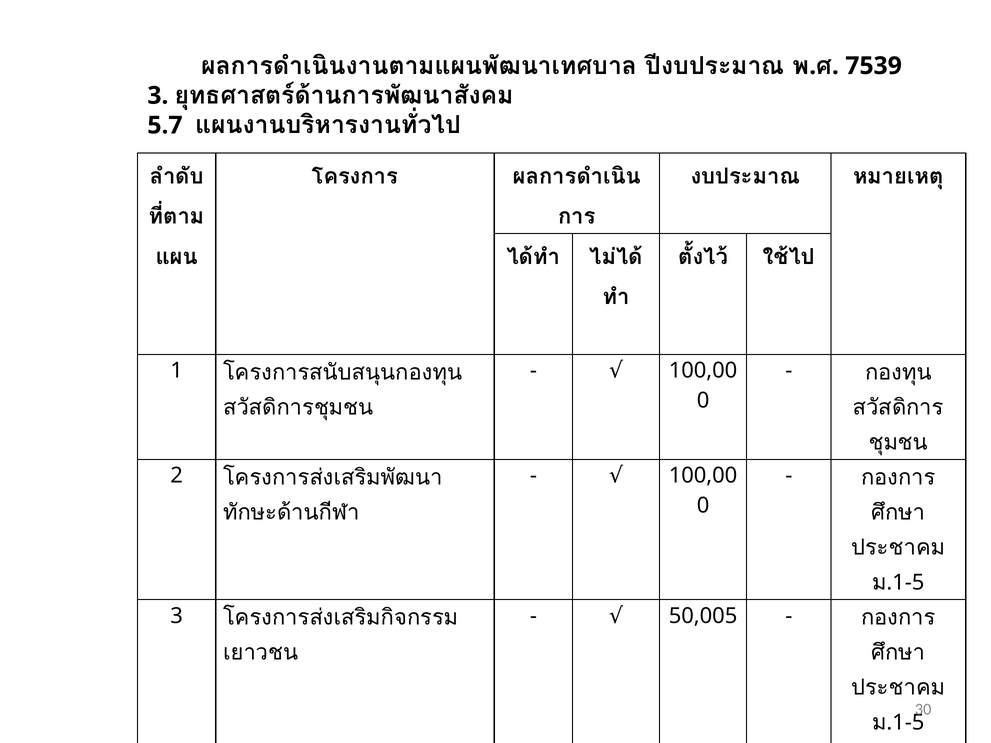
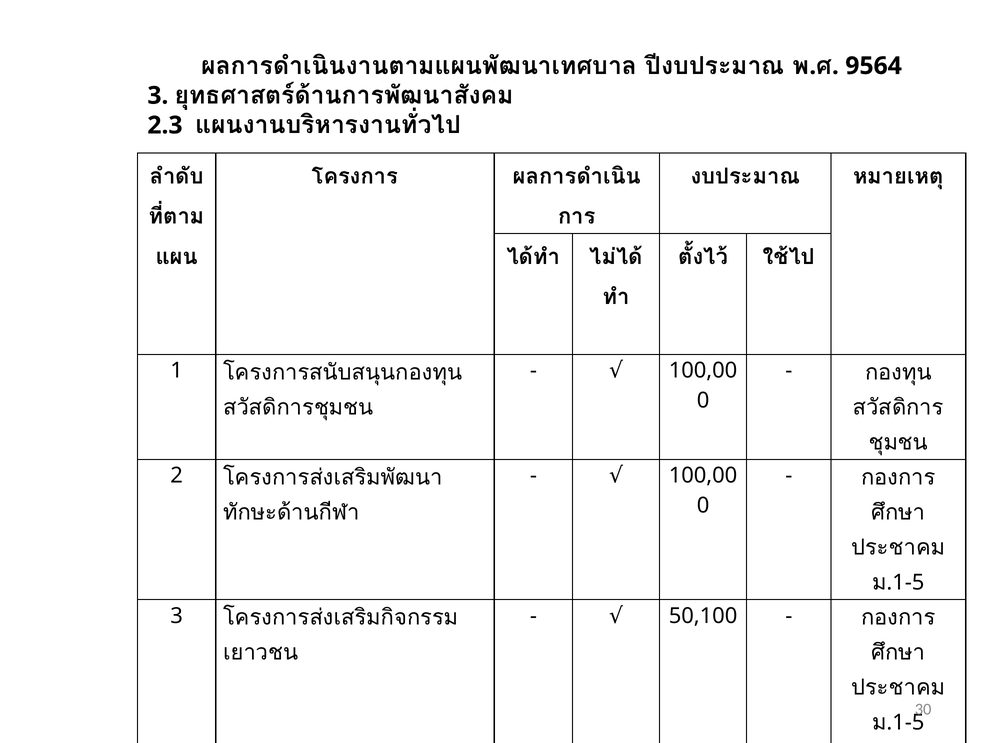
7539: 7539 -> 9564
5.7: 5.7 -> 2.3
50,005: 50,005 -> 50,100
